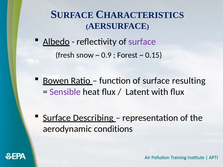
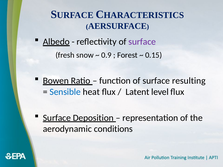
Sensible colour: purple -> blue
with: with -> level
Describing: Describing -> Deposition
